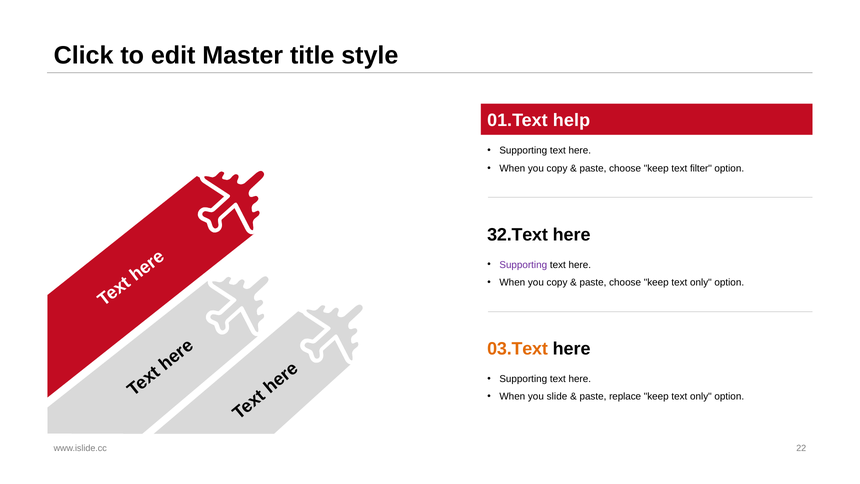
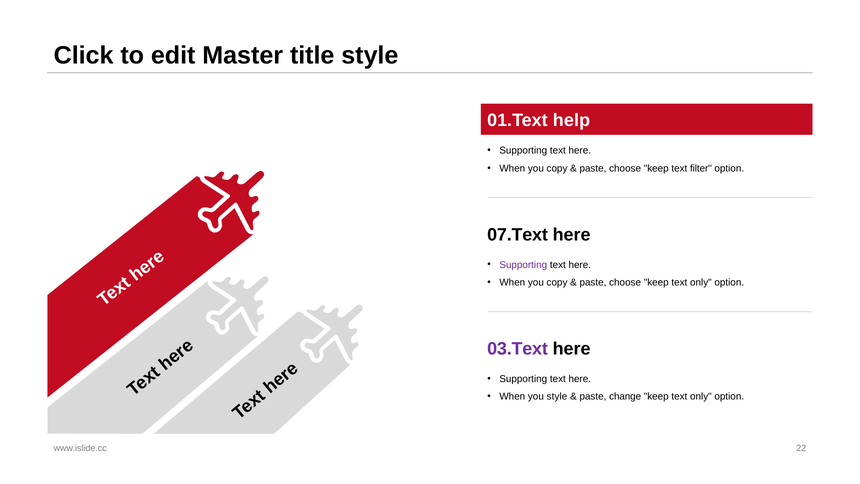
32.Text: 32.Text -> 07.Text
03.Text colour: orange -> purple
you slide: slide -> style
replace: replace -> change
